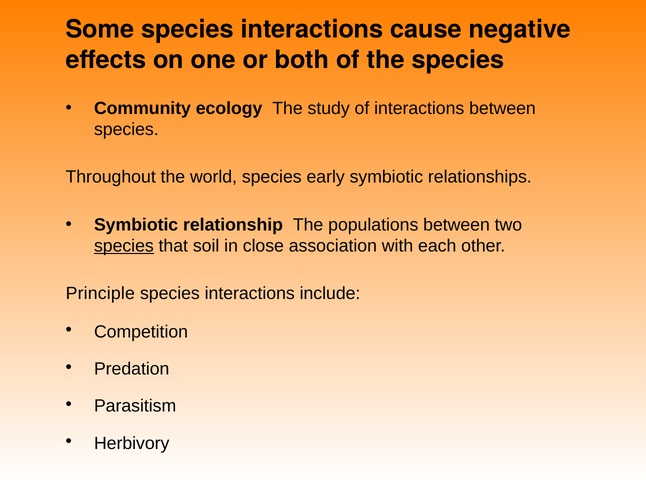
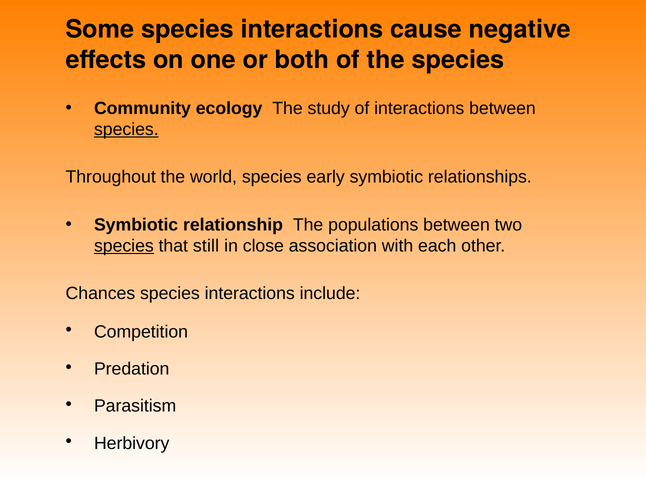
species at (126, 130) underline: none -> present
soil: soil -> still
Principle: Principle -> Chances
